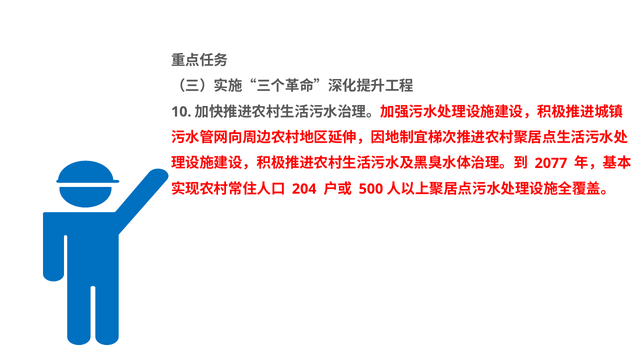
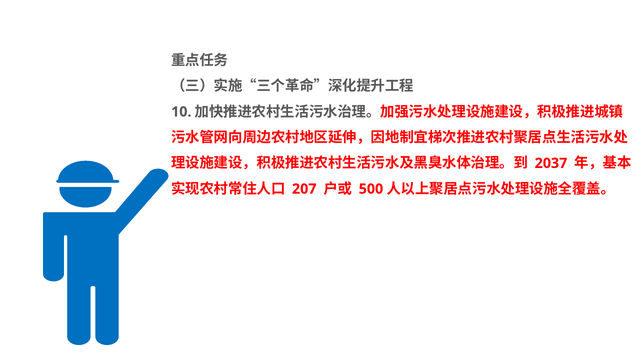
2077: 2077 -> 2037
204: 204 -> 207
